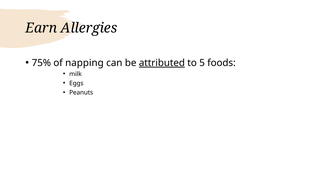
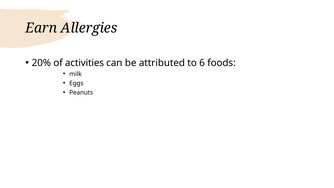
75%: 75% -> 20%
napping: napping -> activities
attributed underline: present -> none
5: 5 -> 6
